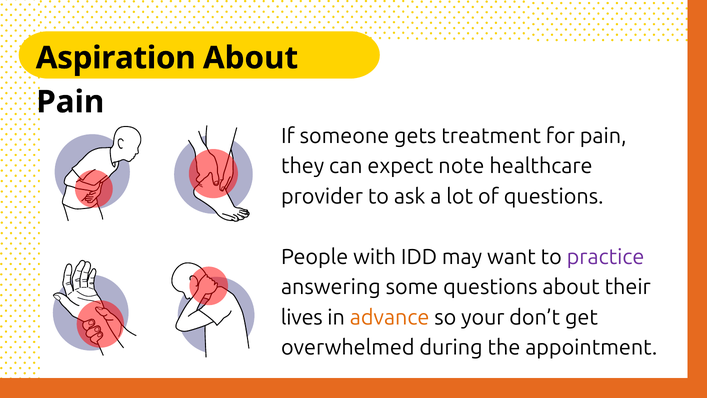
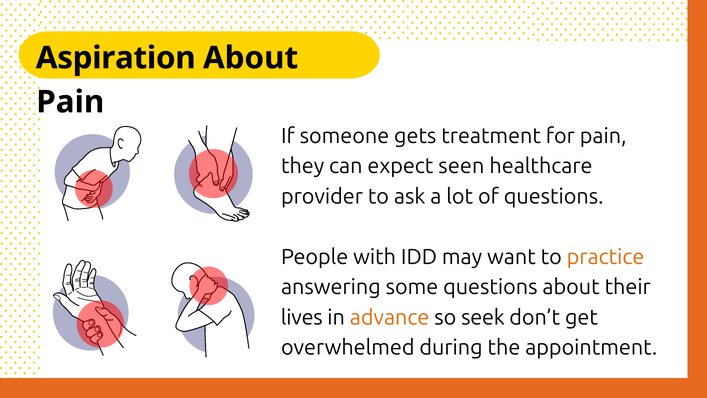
note: note -> seen
practice colour: purple -> orange
your: your -> seek
